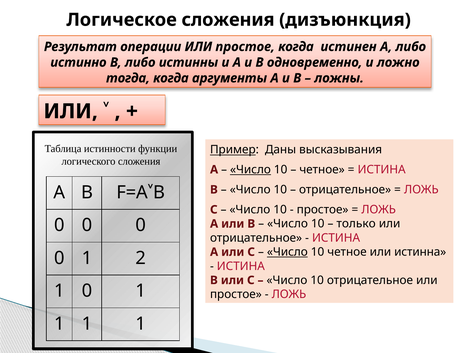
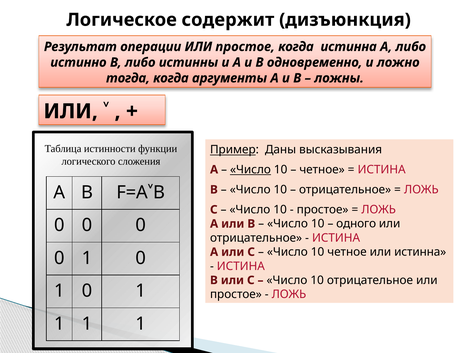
Логическое сложения: сложения -> содержит
когда истинен: истинен -> истинна
только: только -> одного
Число at (287, 252) underline: present -> none
2 at (141, 258): 2 -> 0
